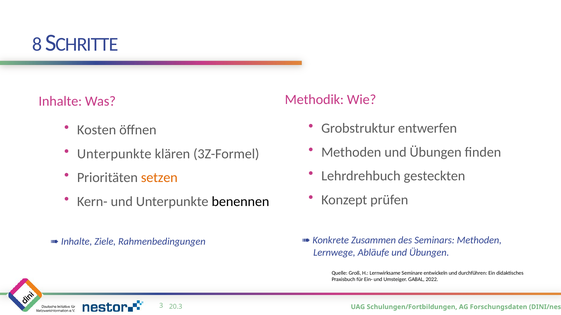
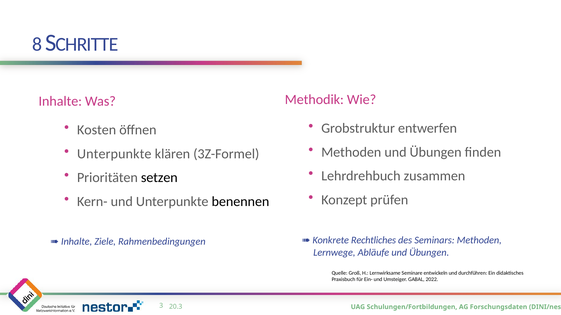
gesteckten: gesteckten -> zusammen
setzen colour: orange -> black
Zusammen: Zusammen -> Rechtliches
